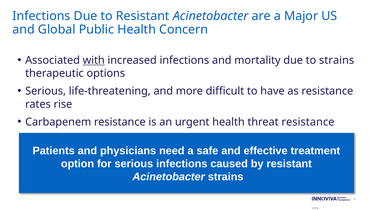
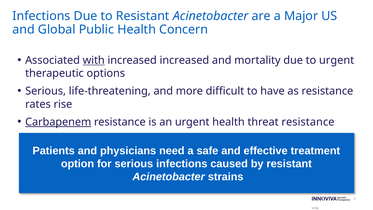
increased infections: infections -> increased
to strains: strains -> urgent
Carbapenem underline: none -> present
